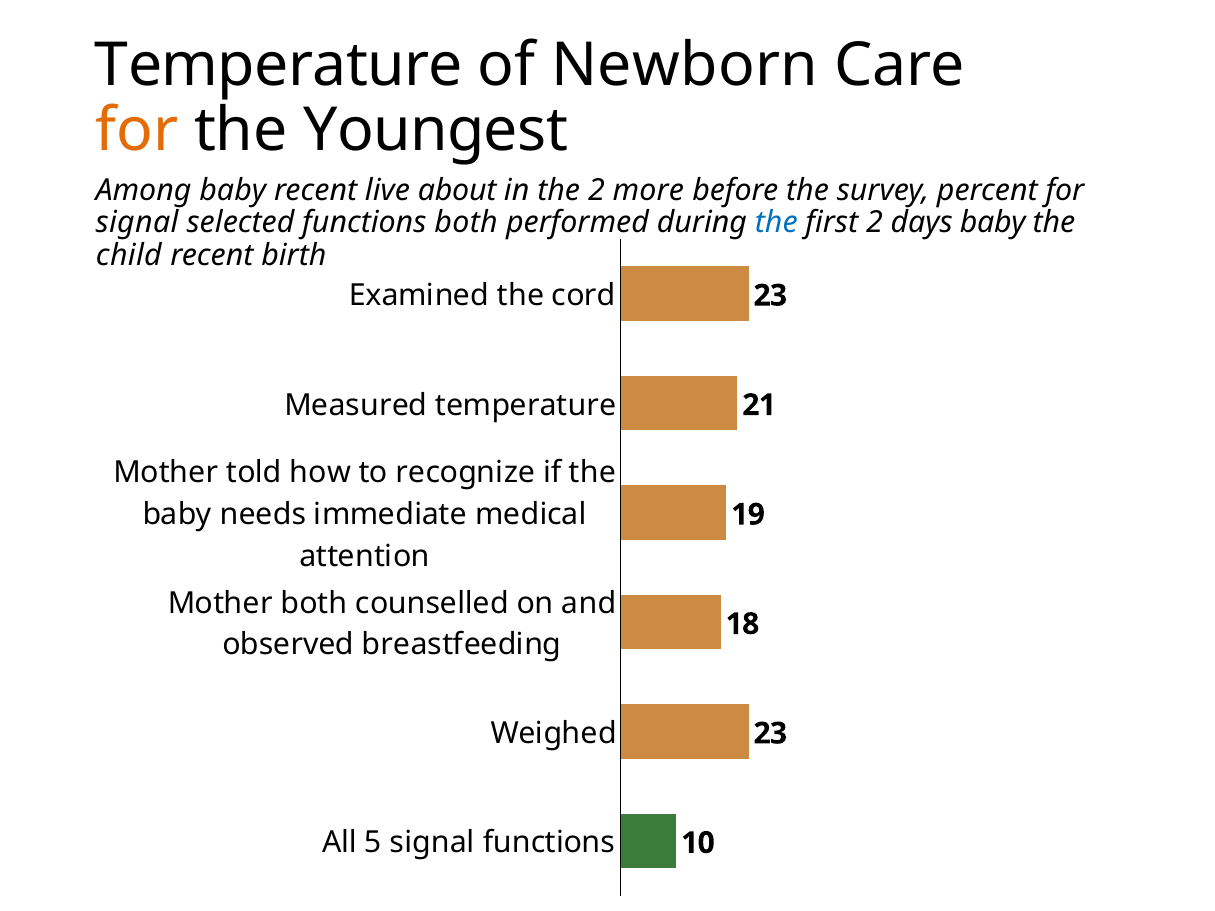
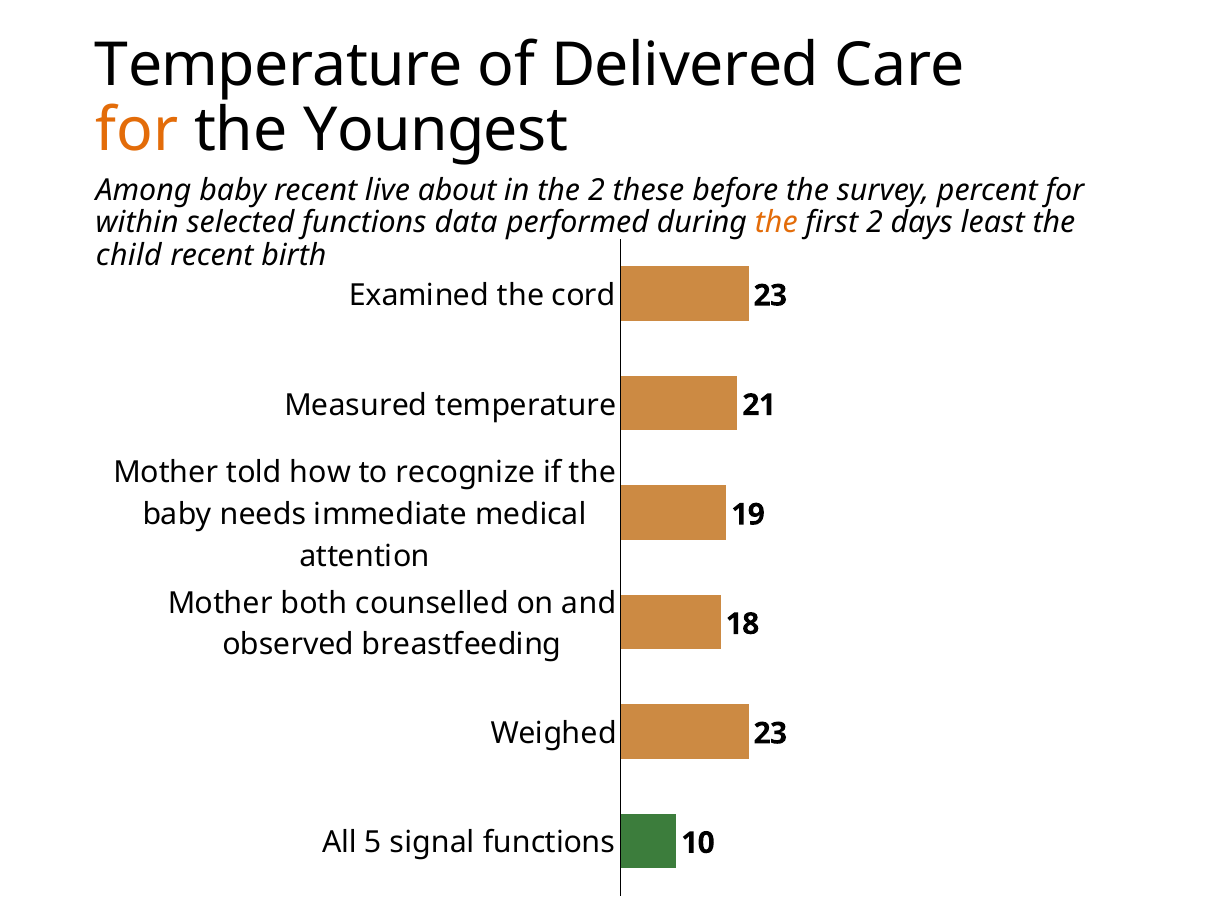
Newborn: Newborn -> Delivered
more: more -> these
signal at (137, 223): signal -> within
functions both: both -> data
the at (776, 223) colour: blue -> orange
days baby: baby -> least
